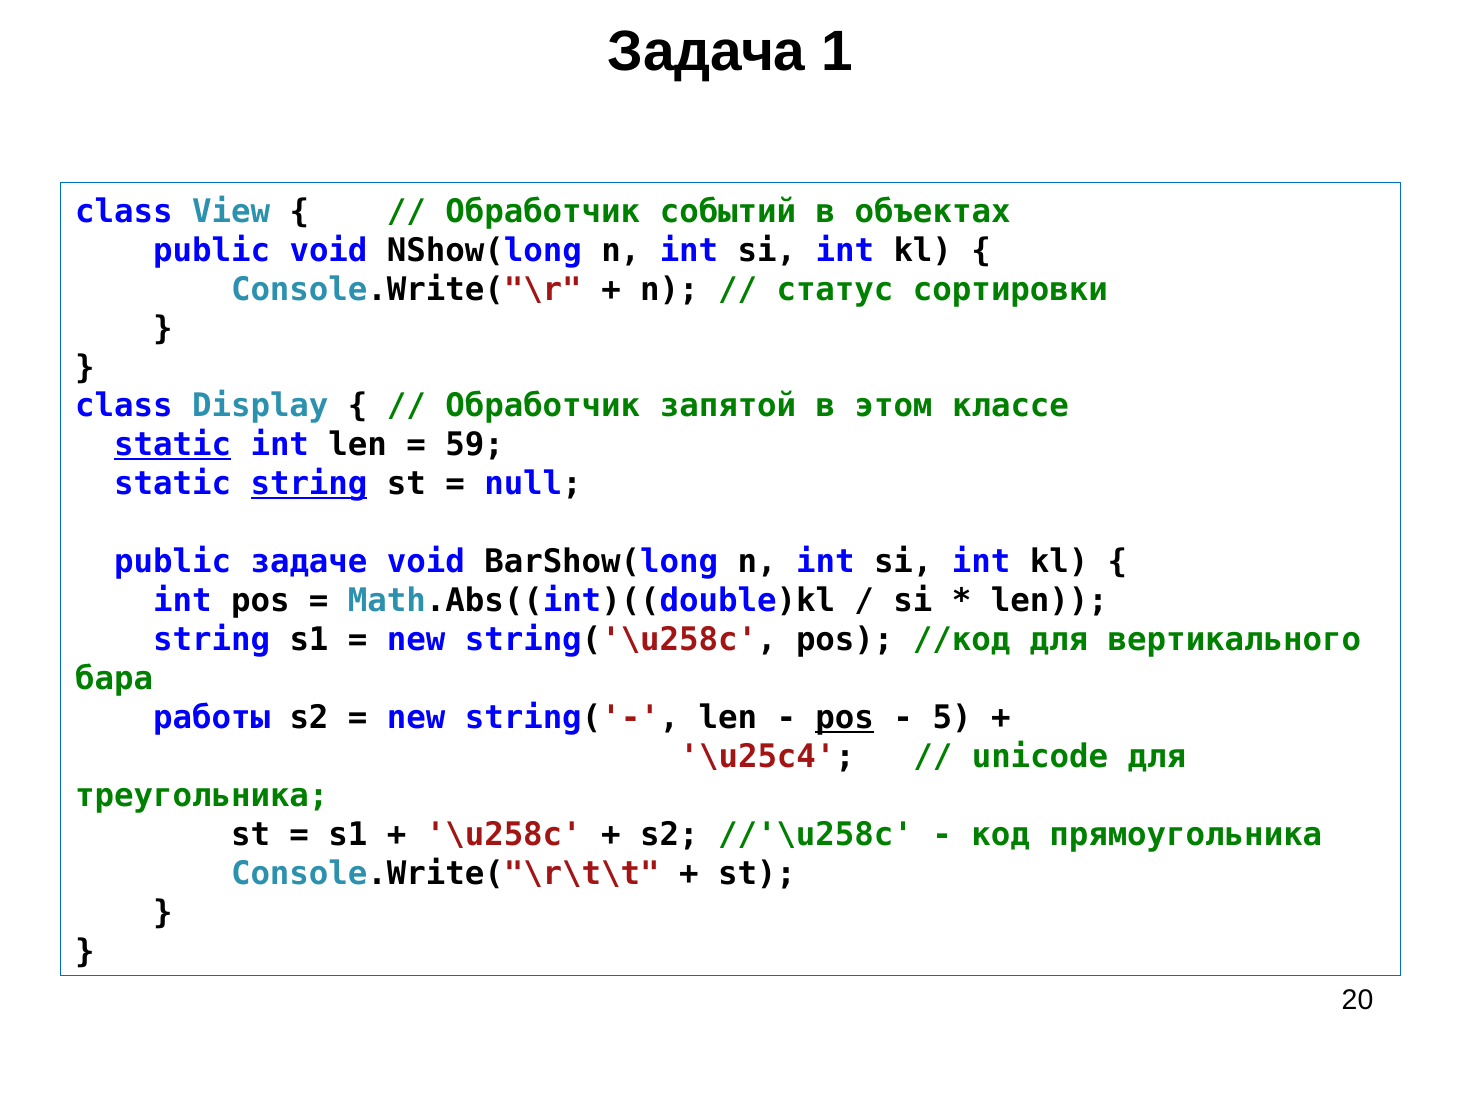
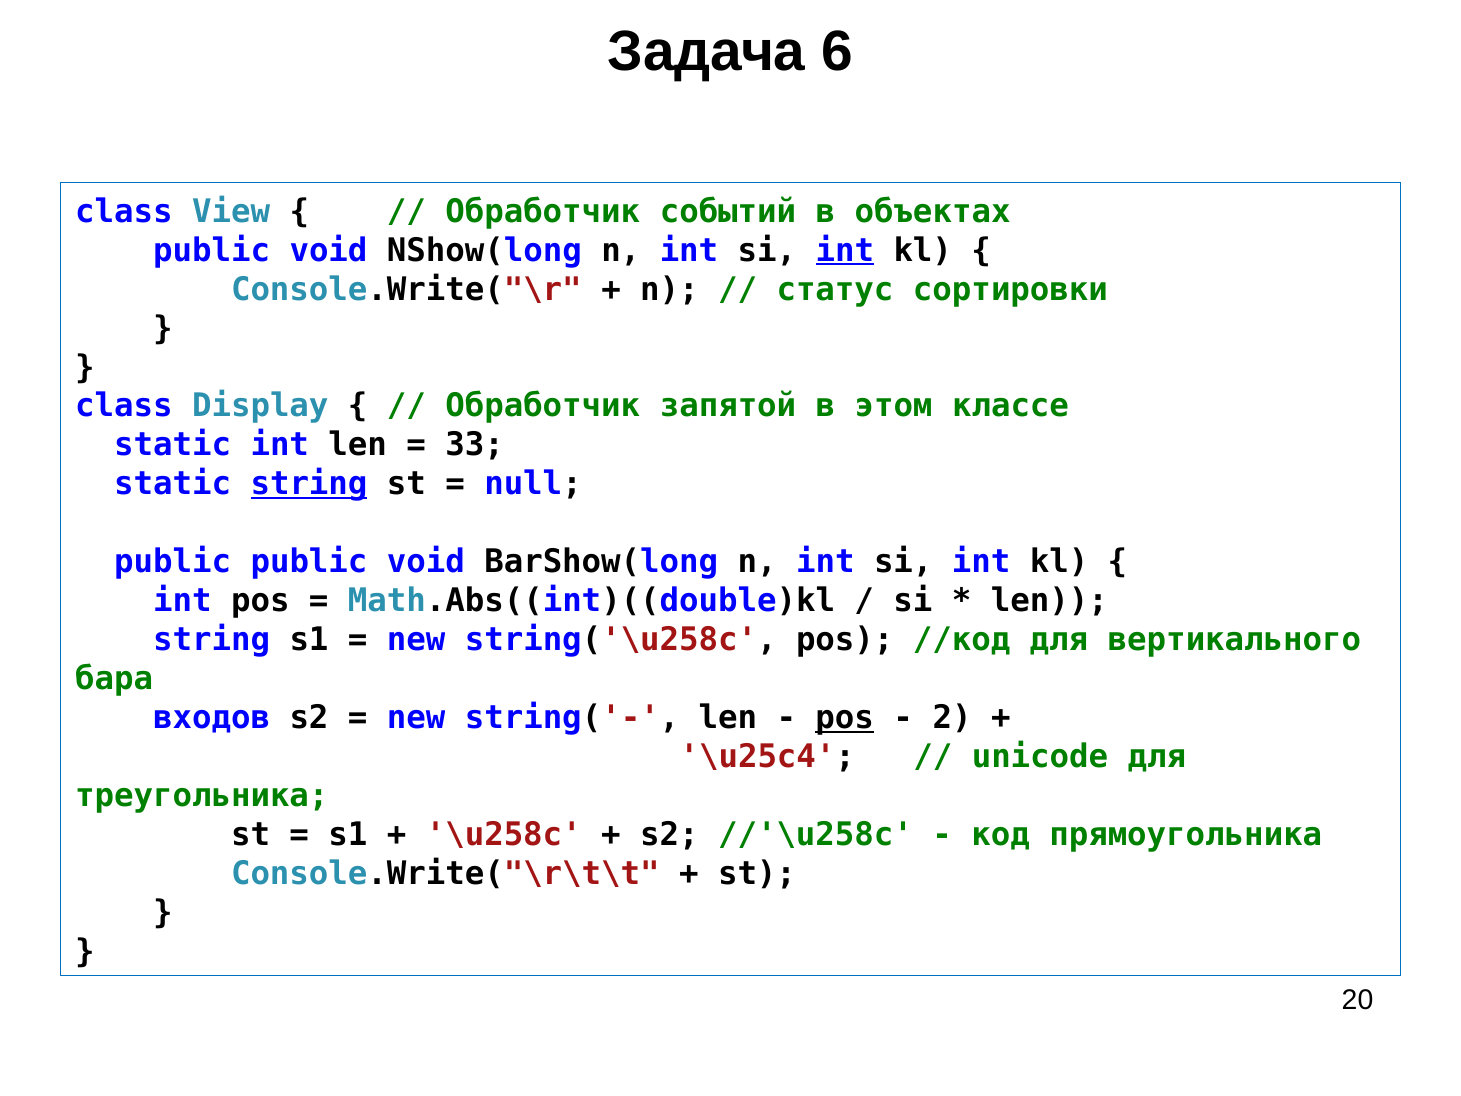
1: 1 -> 6
int at (845, 250) underline: none -> present
static at (173, 445) underline: present -> none
59: 59 -> 33
public задаче: задаче -> public
работы: работы -> входов
5: 5 -> 2
